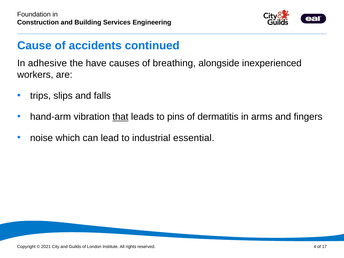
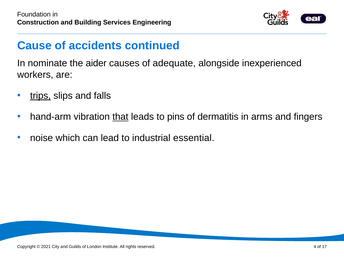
adhesive: adhesive -> nominate
have: have -> aider
breathing: breathing -> adequate
trips underline: none -> present
